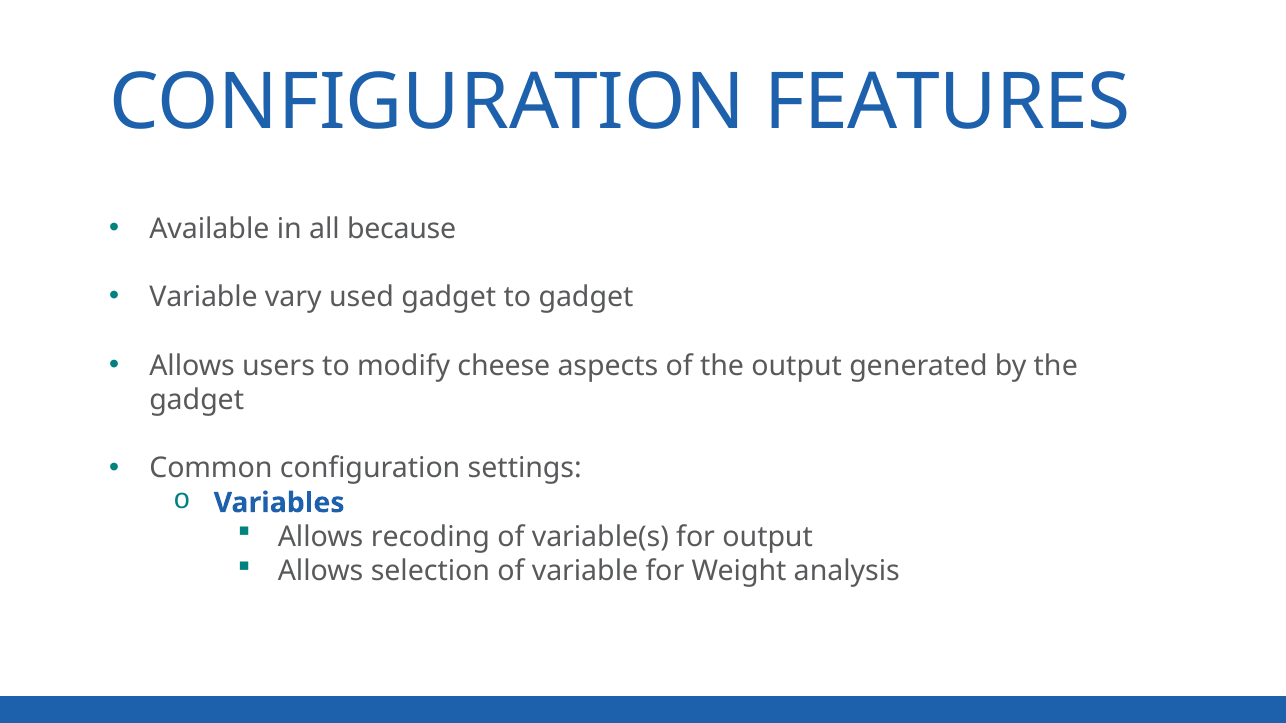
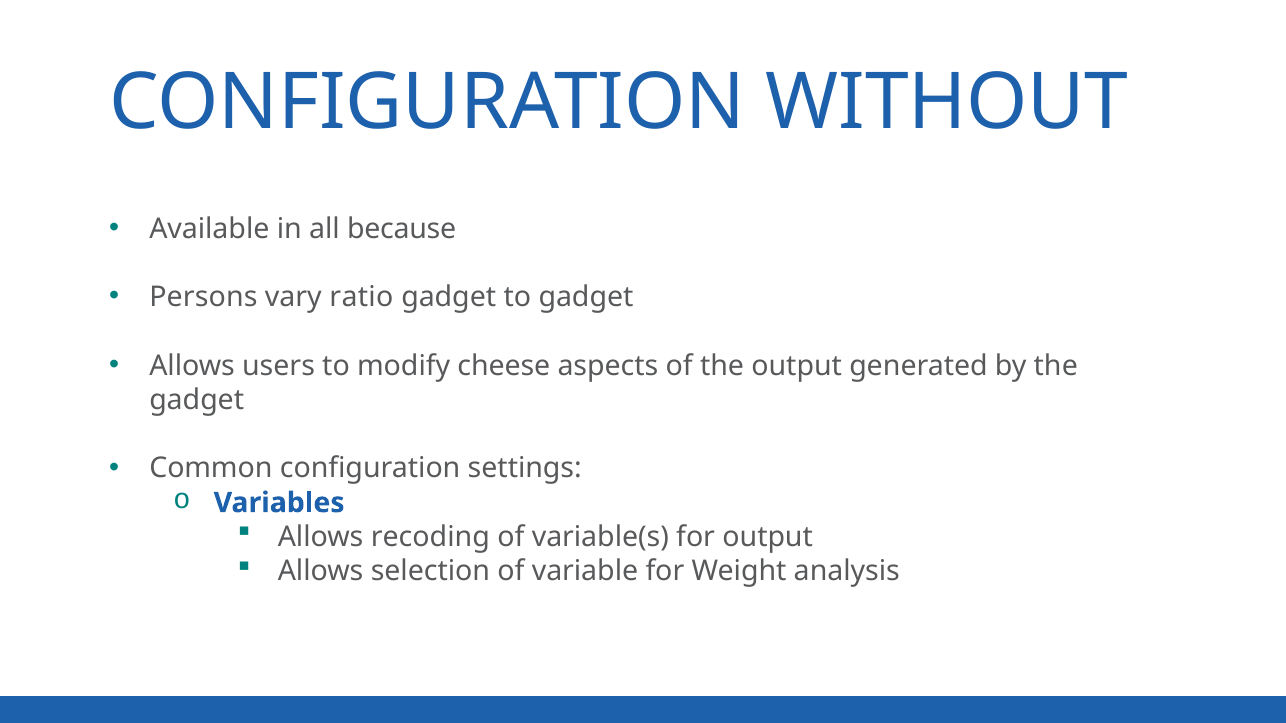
FEATURES: FEATURES -> WITHOUT
Variable at (204, 297): Variable -> Persons
used: used -> ratio
